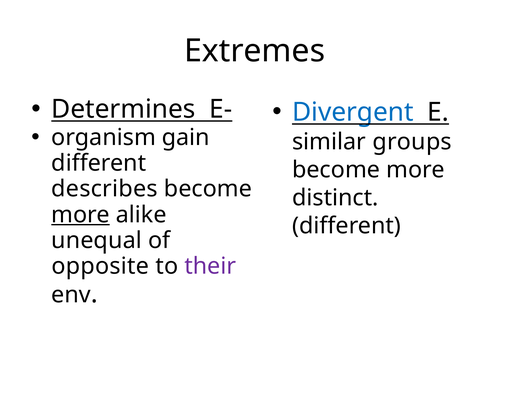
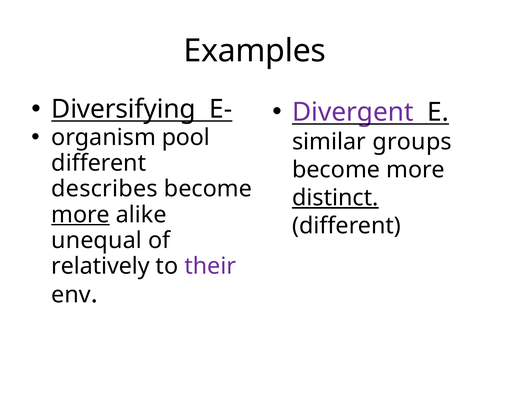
Extremes: Extremes -> Examples
Determines: Determines -> Diversifying
Divergent colour: blue -> purple
gain: gain -> pool
distinct underline: none -> present
opposite: opposite -> relatively
